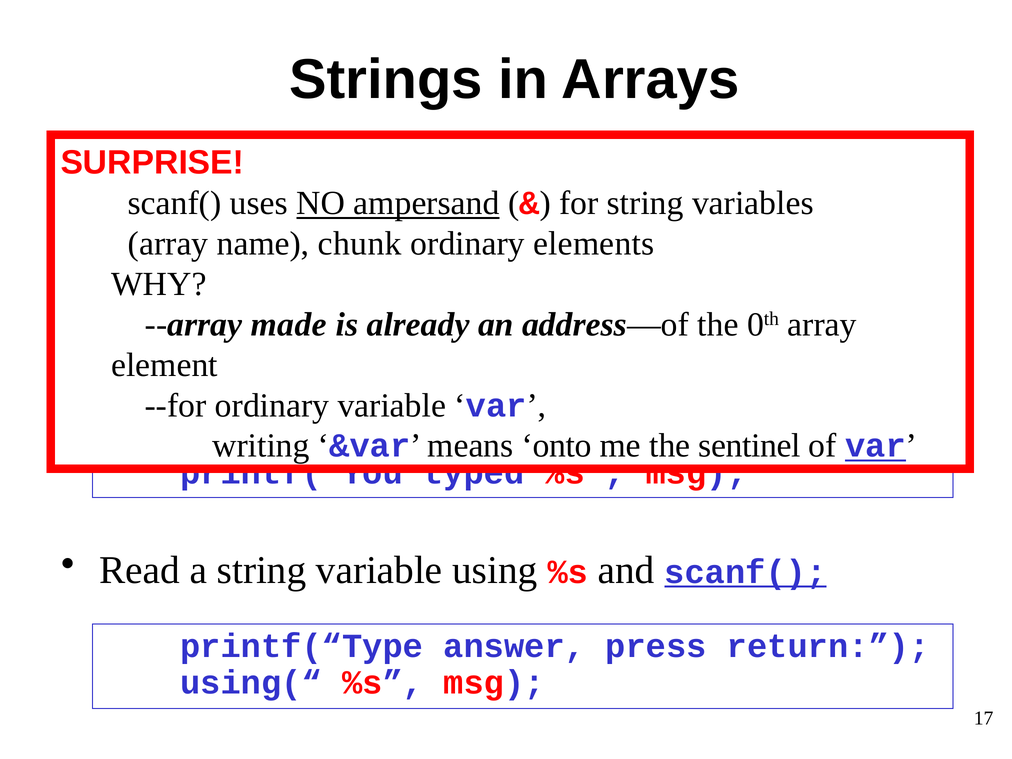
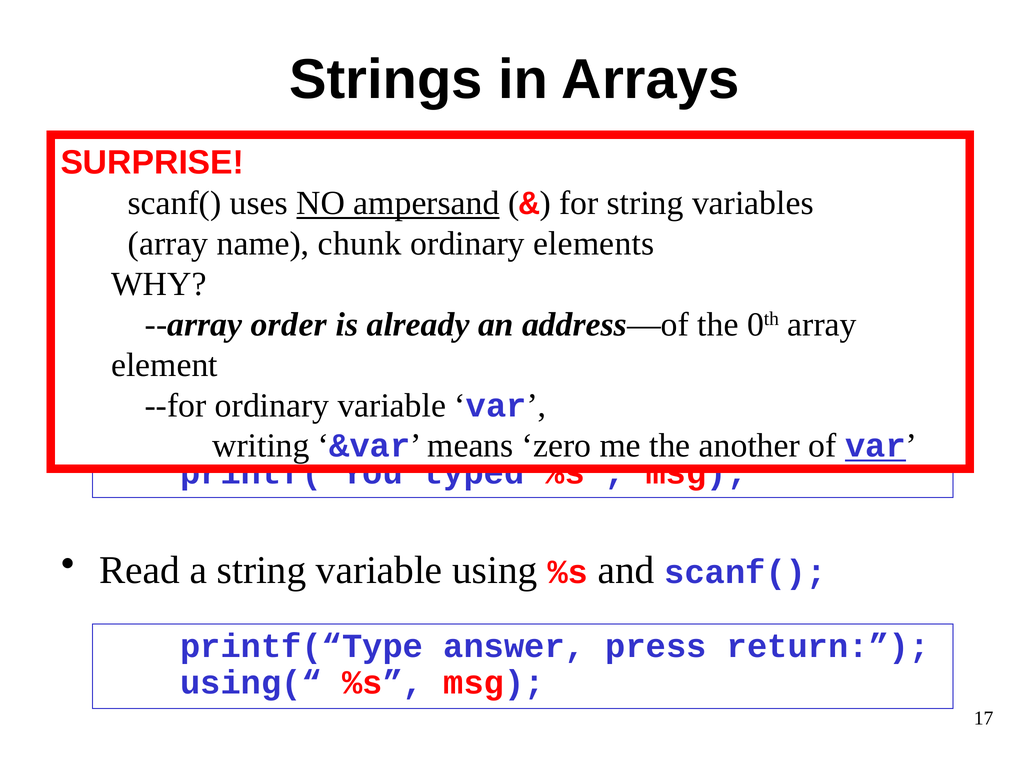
made: made -> order
onto: onto -> zero
sentinel: sentinel -> another
scanf( at (745, 572) underline: present -> none
